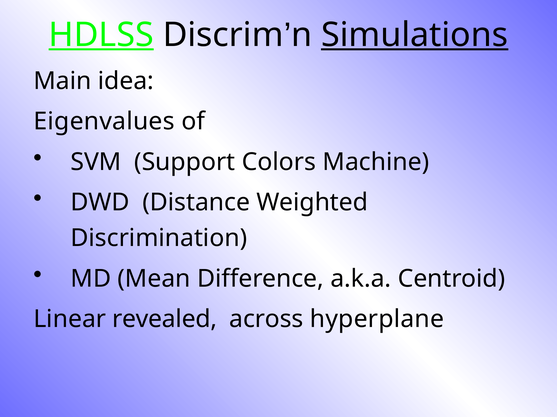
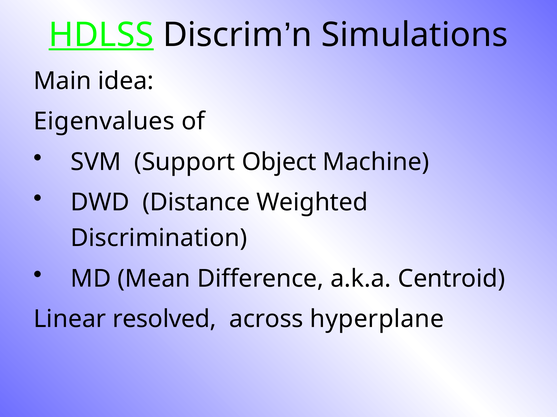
Simulations underline: present -> none
Colors: Colors -> Object
revealed: revealed -> resolved
